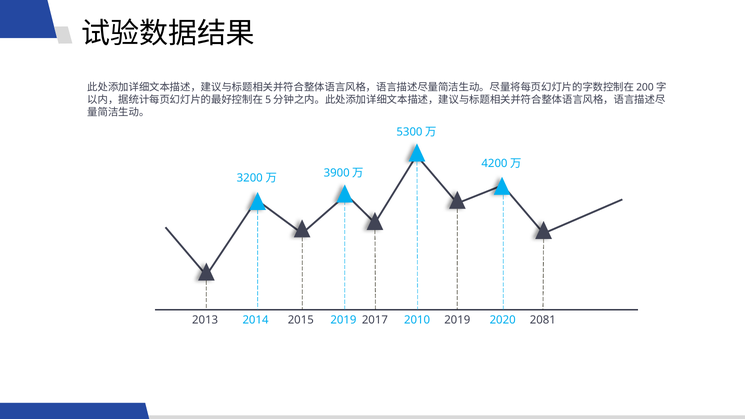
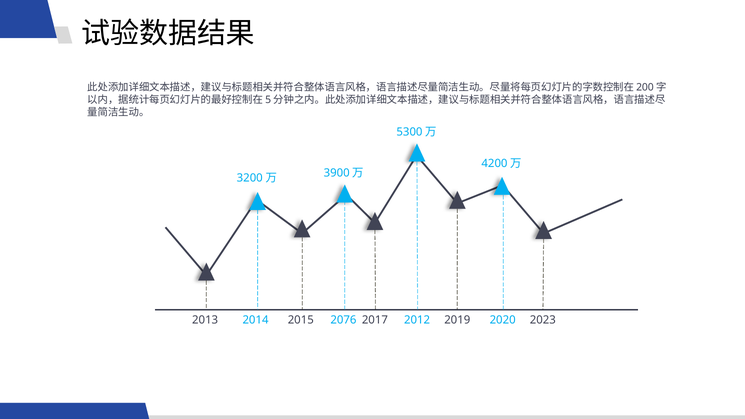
2019 at (343, 320): 2019 -> 2076
2010: 2010 -> 2012
2081: 2081 -> 2023
